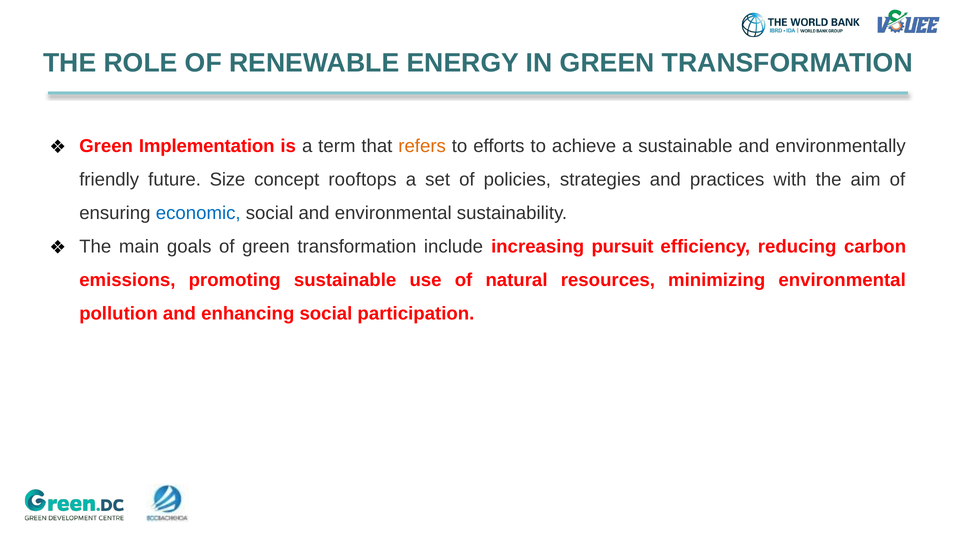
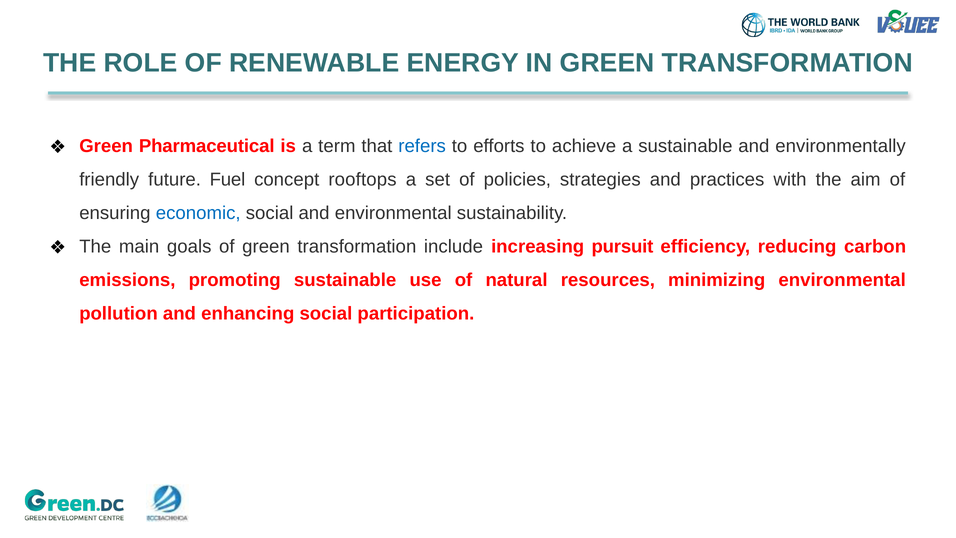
Implementation: Implementation -> Pharmaceutical
refers colour: orange -> blue
Size: Size -> Fuel
